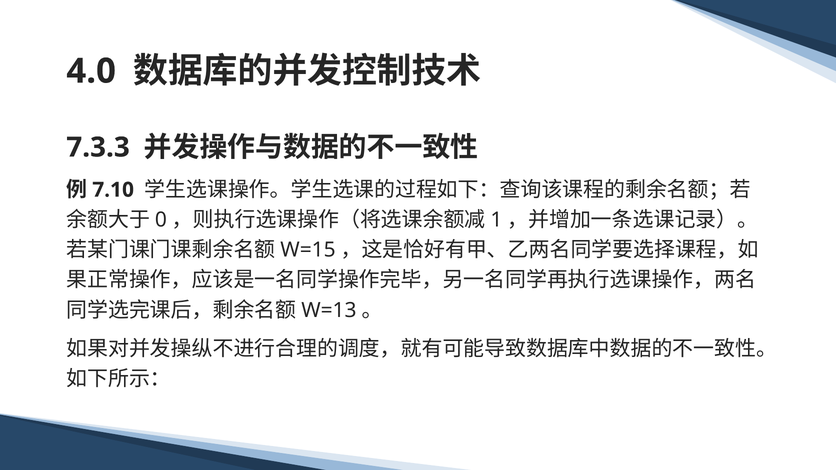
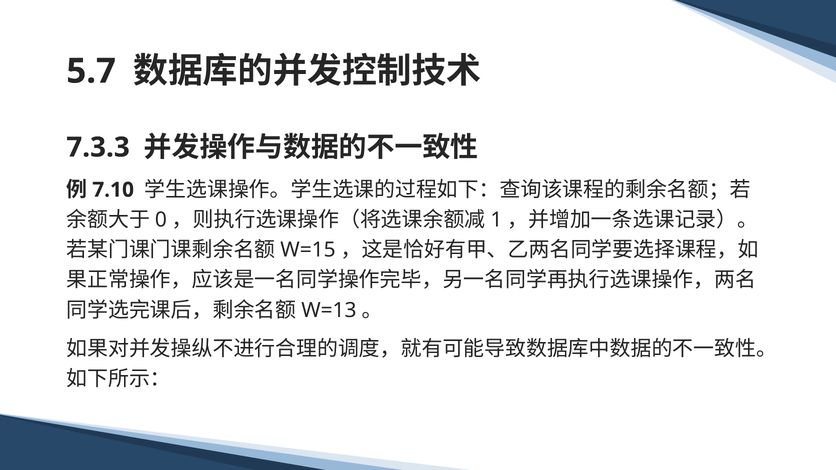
4.0: 4.0 -> 5.7
